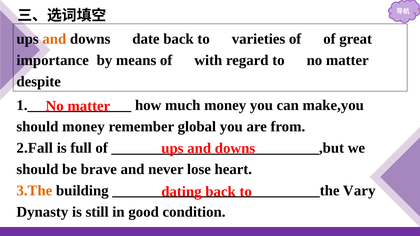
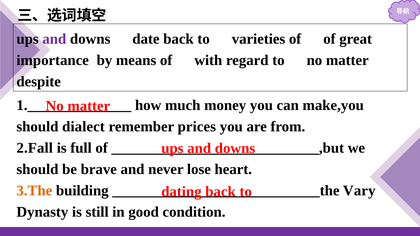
and at (54, 39) colour: orange -> purple
should money: money -> dialect
global: global -> prices
